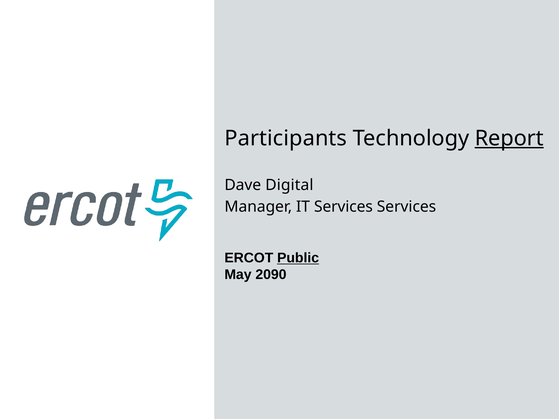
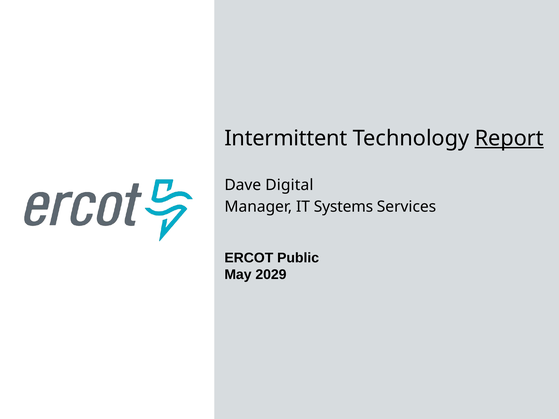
Participants: Participants -> Intermittent
IT Services: Services -> Systems
Public underline: present -> none
2090: 2090 -> 2029
